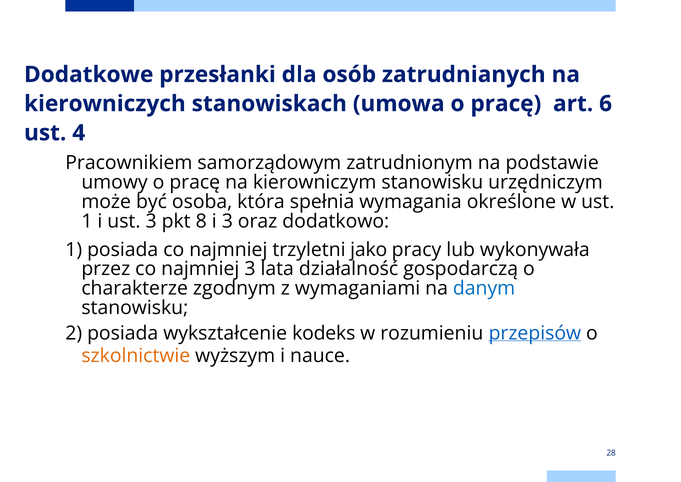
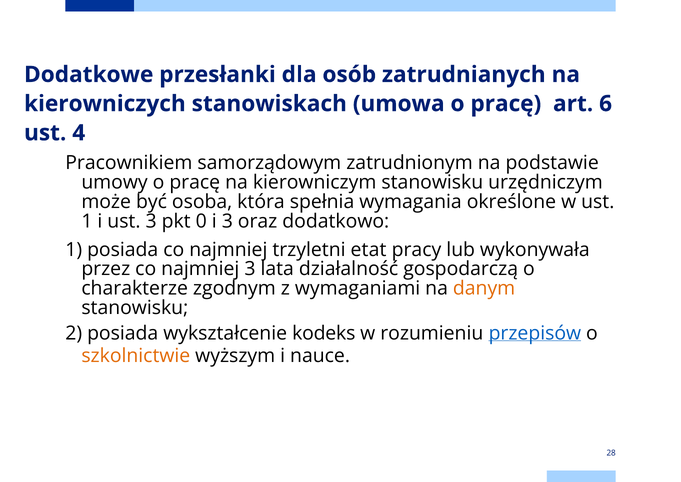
8: 8 -> 0
jako: jako -> etat
danym colour: blue -> orange
